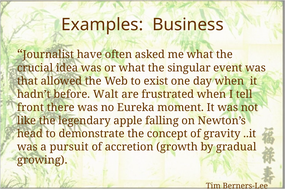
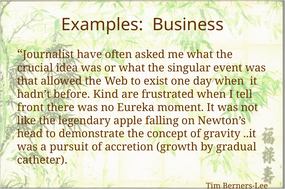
Walt: Walt -> Kind
growing: growing -> catheter
